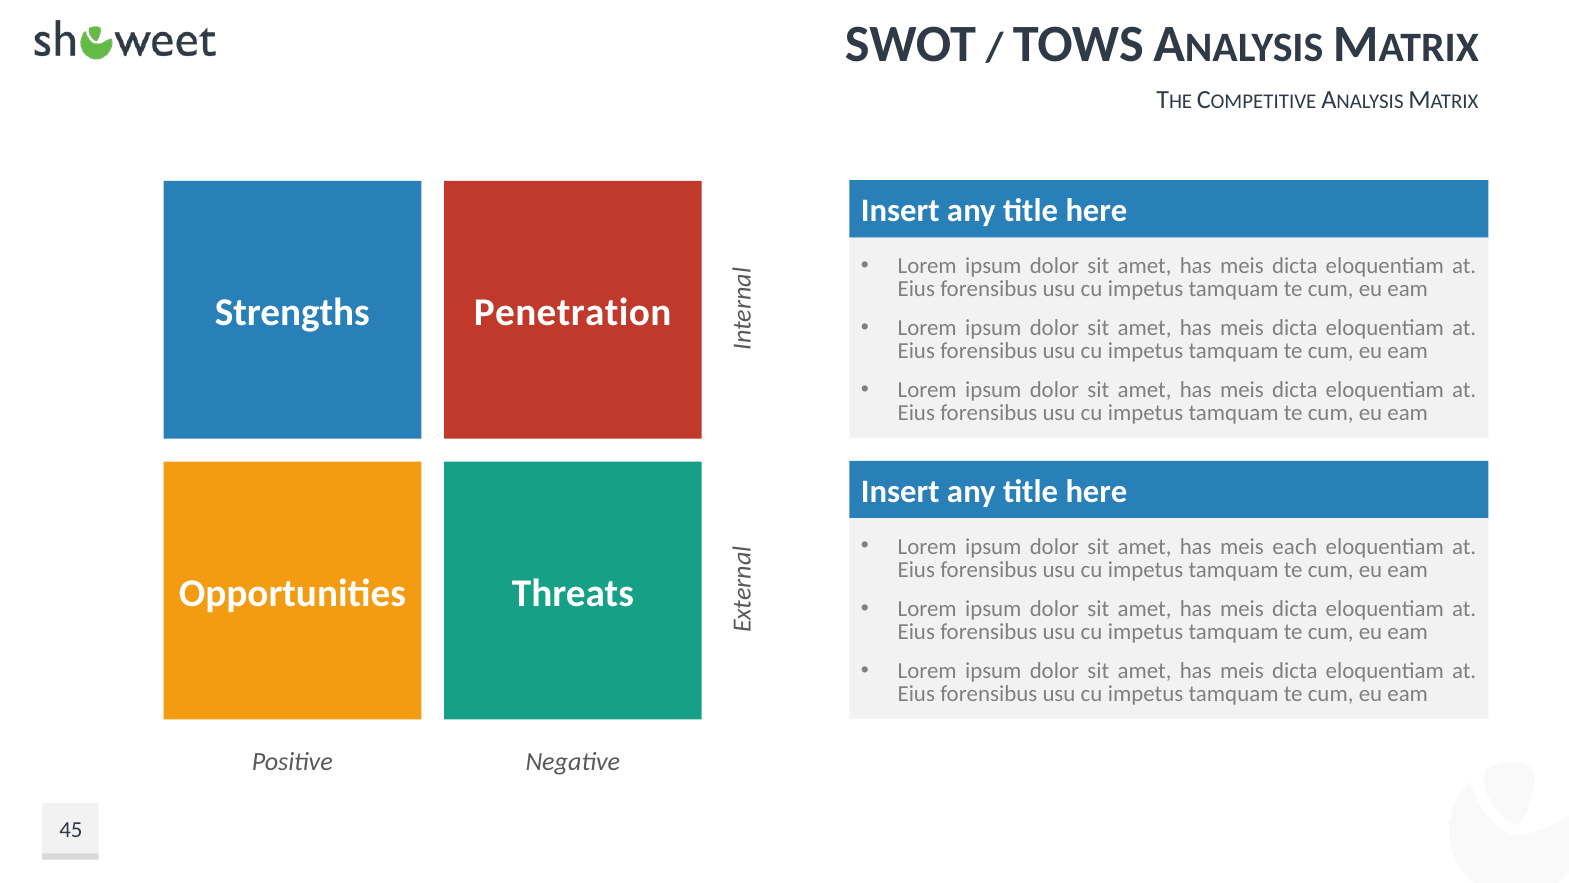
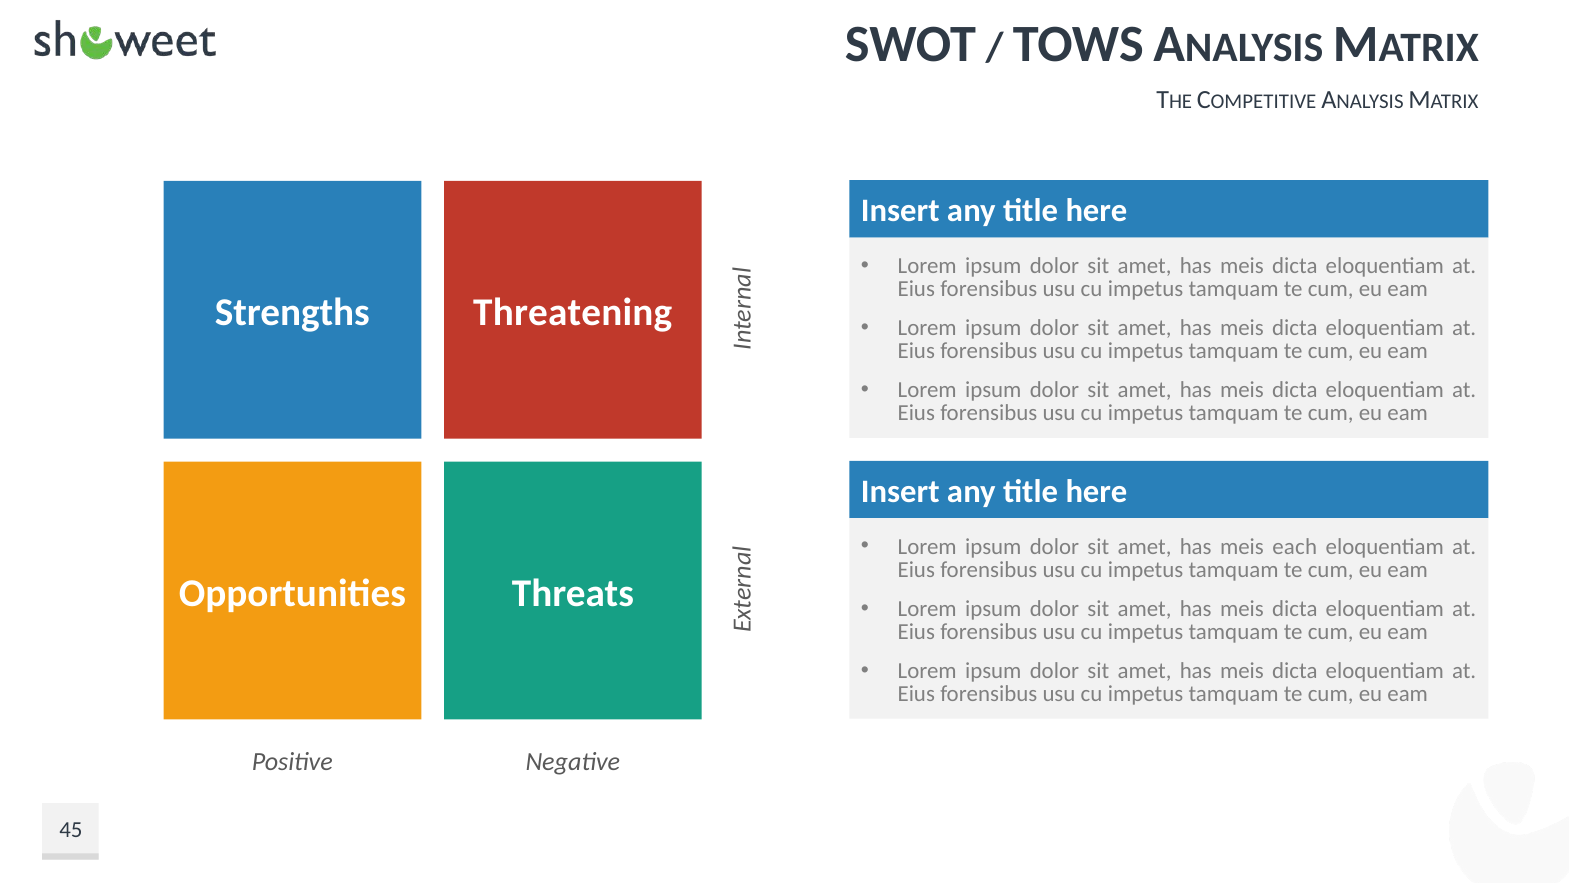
Penetration: Penetration -> Threatening
